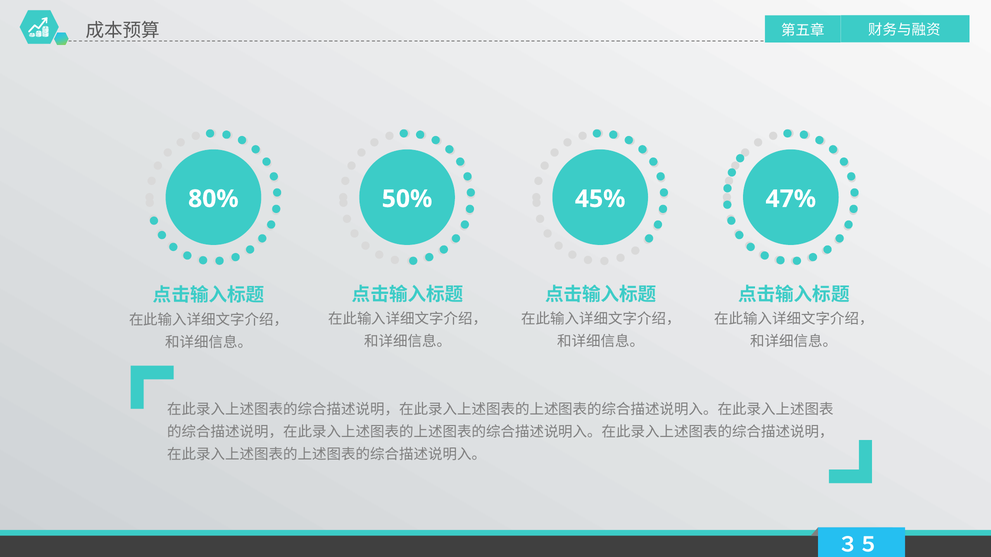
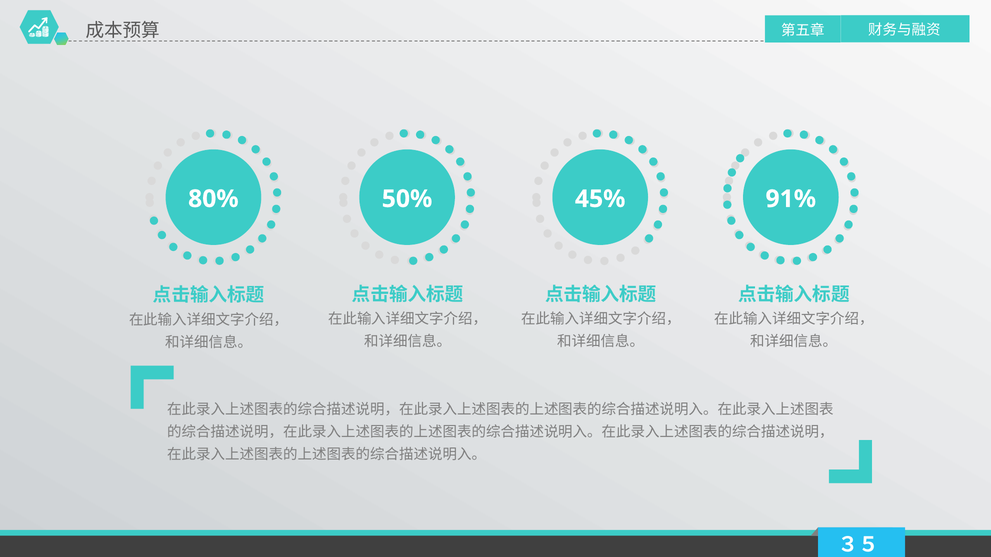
47%: 47% -> 91%
